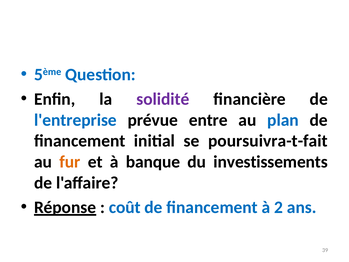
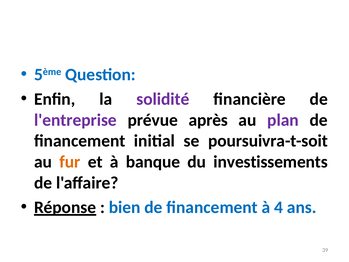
l'entreprise colour: blue -> purple
entre: entre -> après
plan colour: blue -> purple
poursuivra-t-fait: poursuivra-t-fait -> poursuivra-t-soit
coût: coût -> bien
2: 2 -> 4
